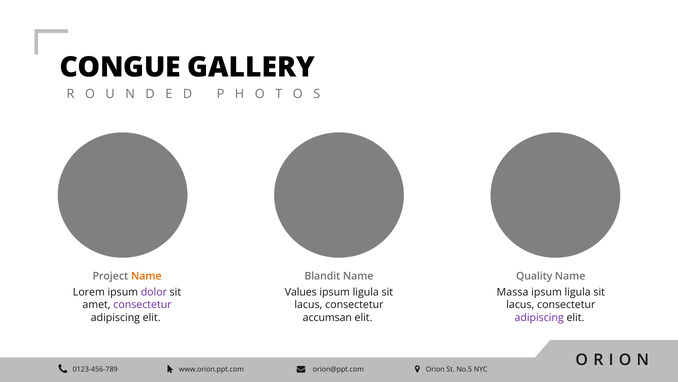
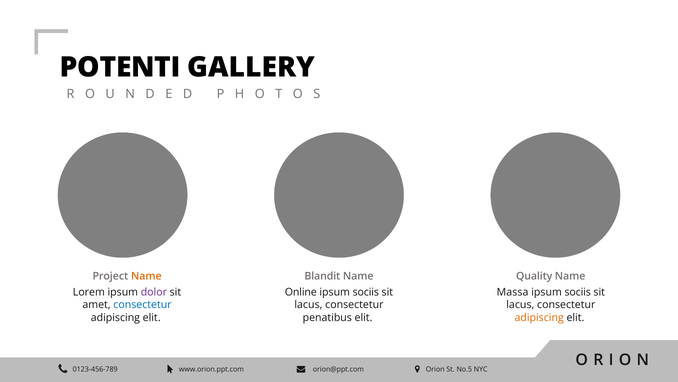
CONGUE: CONGUE -> POTENTI
Values: Values -> Online
ligula at (366, 292): ligula -> sociis
ligula at (578, 292): ligula -> sociis
consectetur at (142, 304) colour: purple -> blue
accumsan: accumsan -> penatibus
adipiscing at (539, 317) colour: purple -> orange
